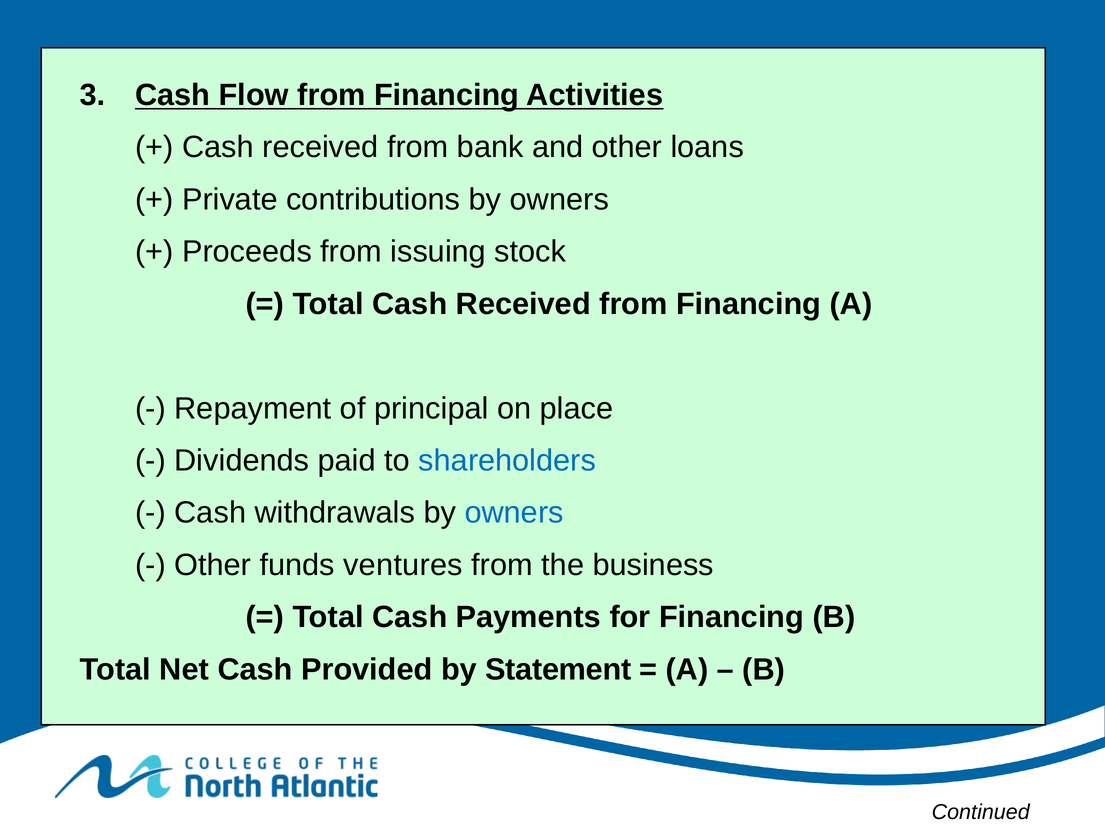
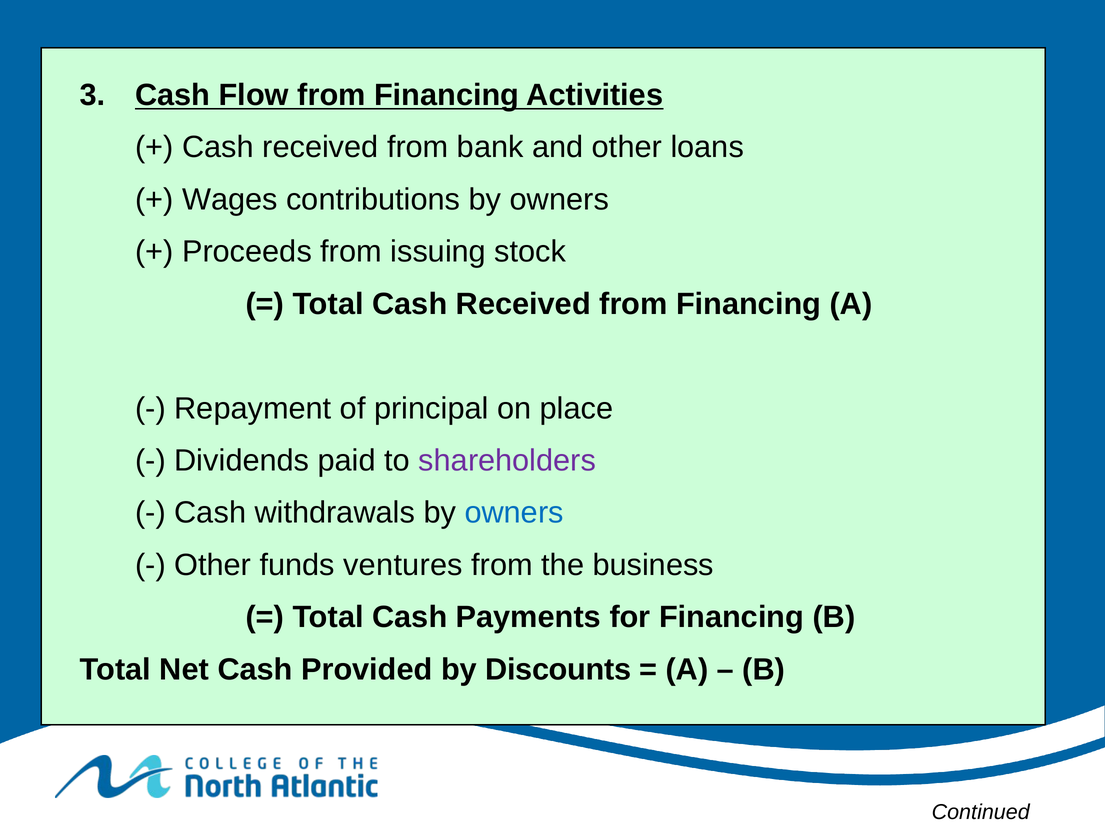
Private: Private -> Wages
shareholders colour: blue -> purple
Statement: Statement -> Discounts
